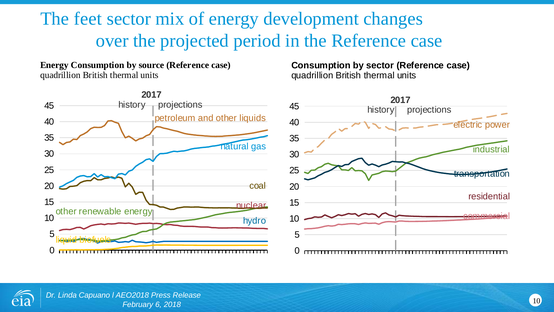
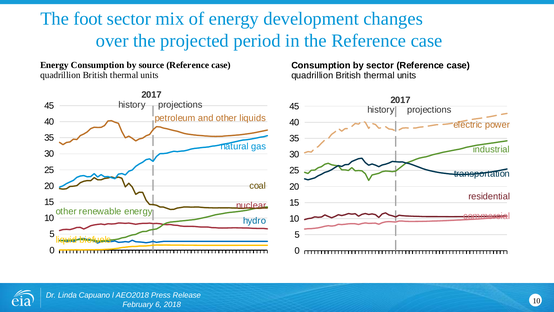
feet: feet -> foot
